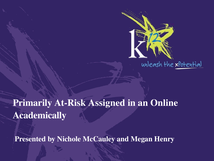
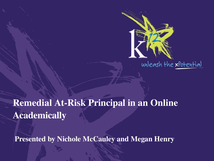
Primarily: Primarily -> Remedial
Assigned: Assigned -> Principal
